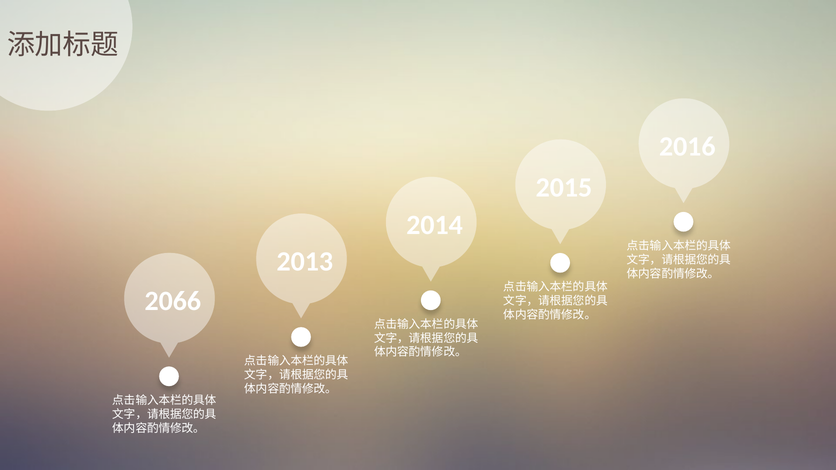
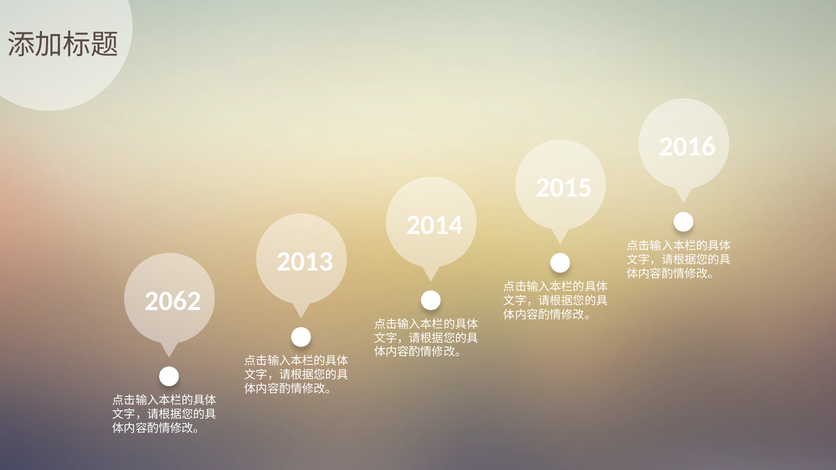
2066: 2066 -> 2062
